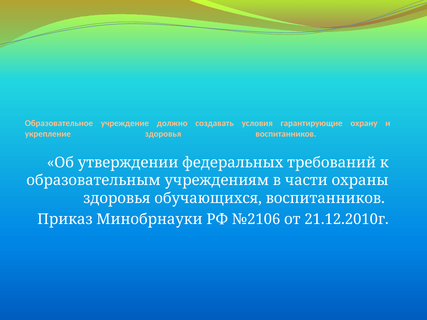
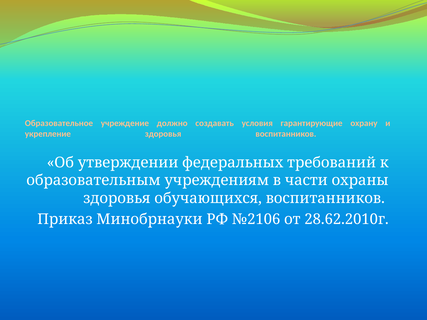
21.12.2010г: 21.12.2010г -> 28.62.2010г
